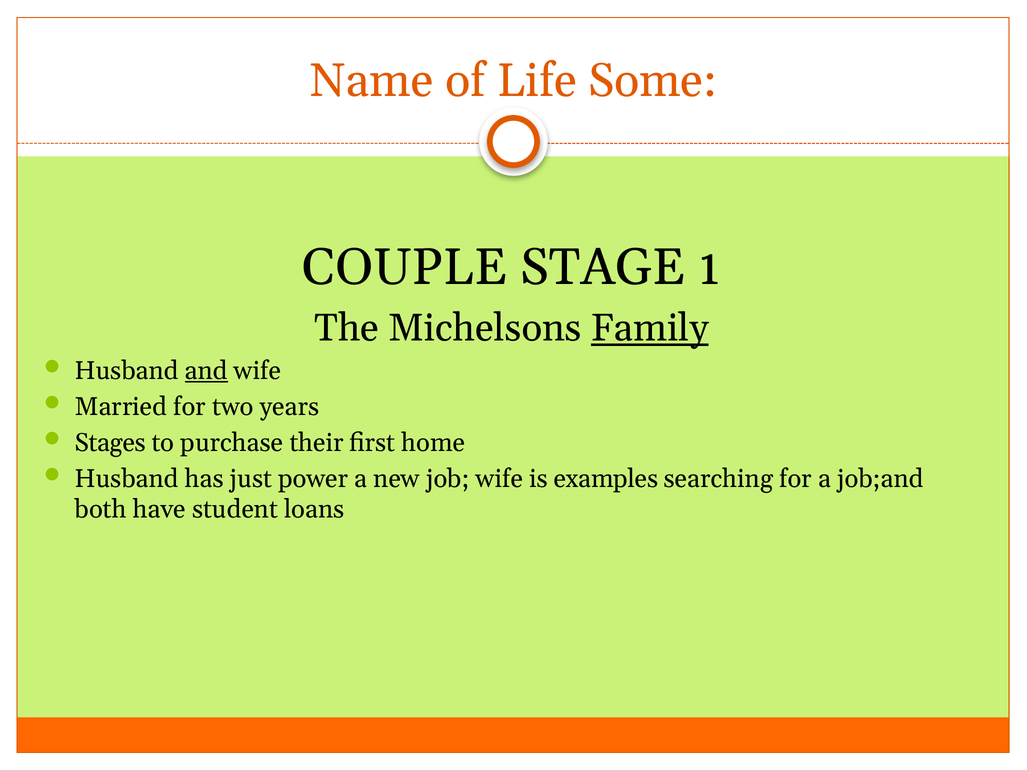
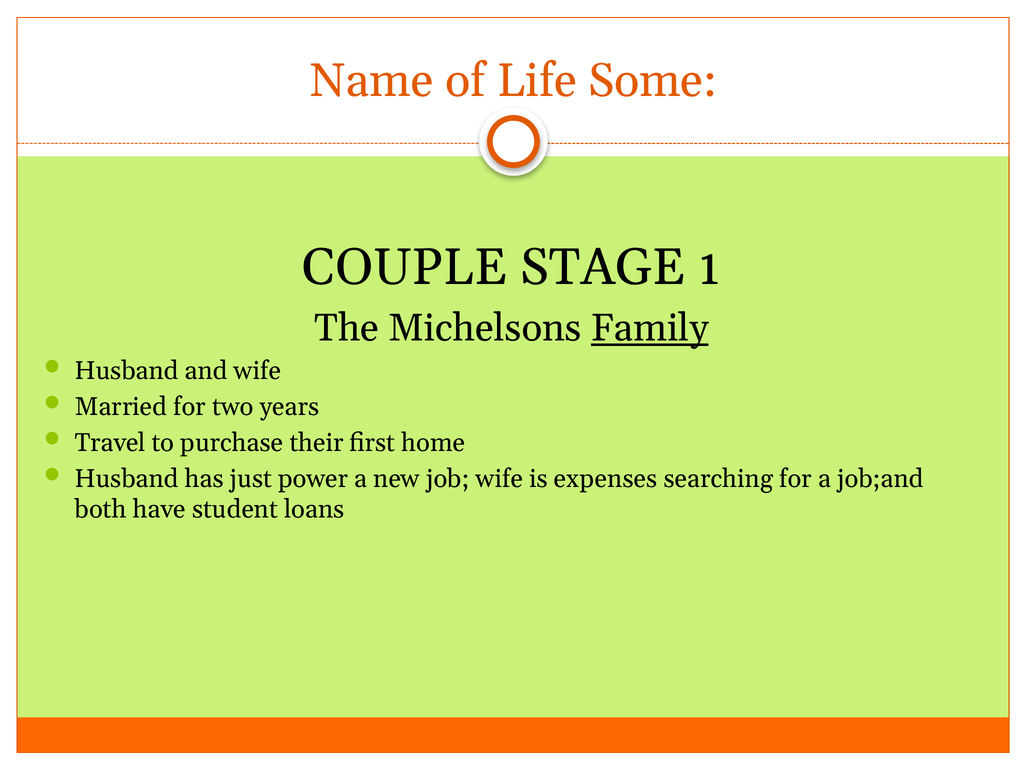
and underline: present -> none
Stages: Stages -> Travel
examples: examples -> expenses
